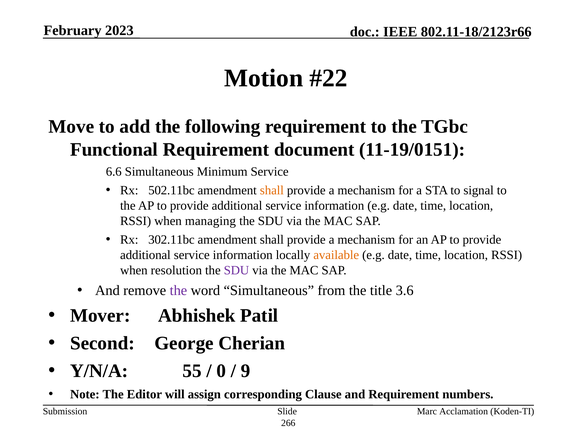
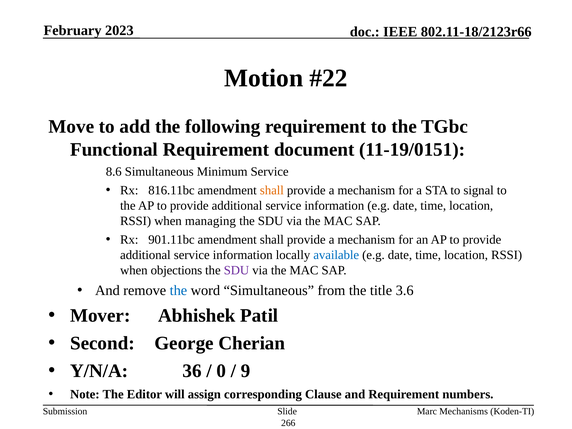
6.6: 6.6 -> 8.6
502.11bc: 502.11bc -> 816.11bc
302.11bc: 302.11bc -> 901.11bc
available colour: orange -> blue
resolution: resolution -> objections
the at (178, 291) colour: purple -> blue
55: 55 -> 36
Acclamation: Acclamation -> Mechanisms
